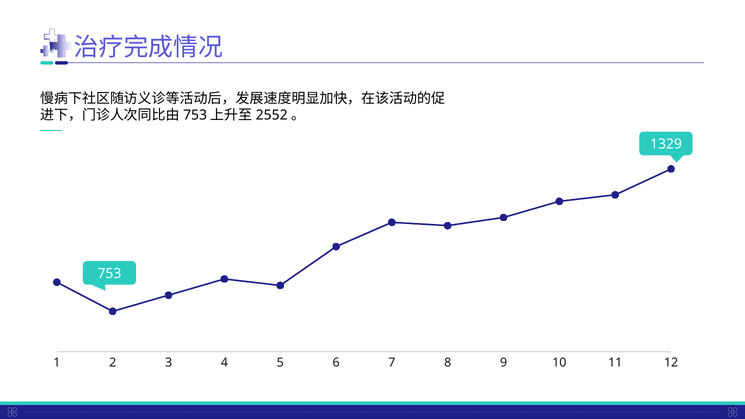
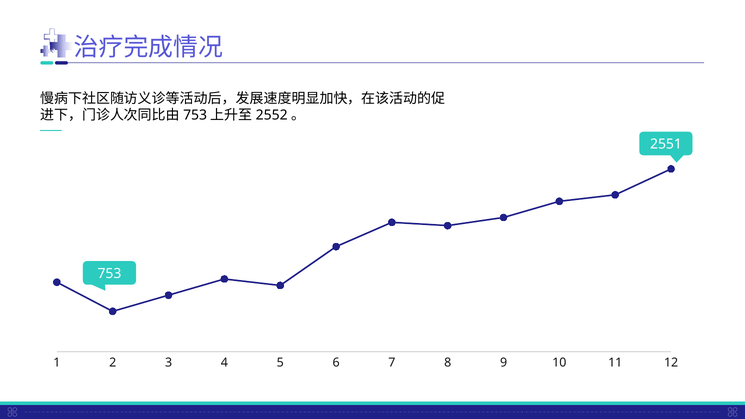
1329: 1329 -> 2551
